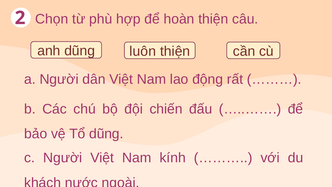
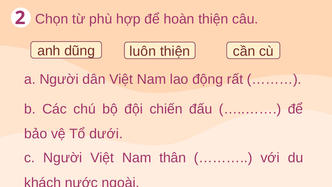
Tổ dũng: dũng -> dưới
kính: kính -> thân
